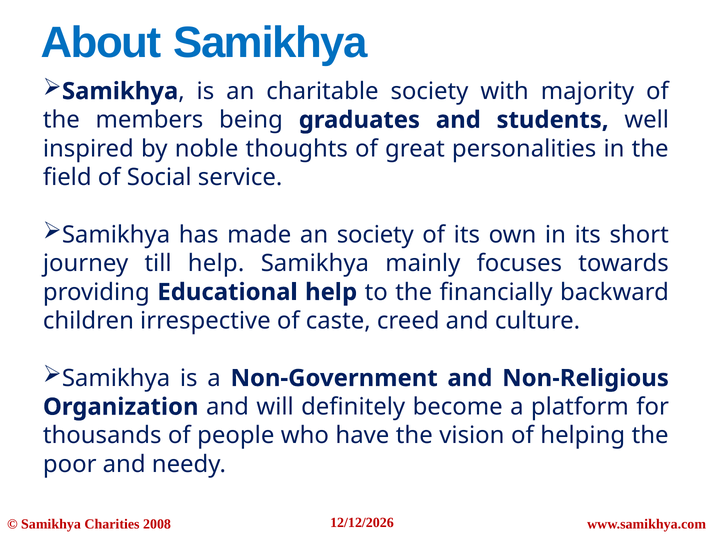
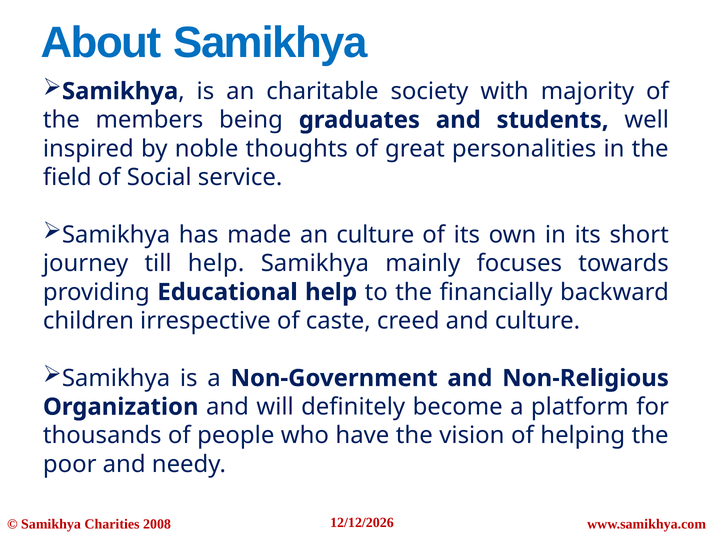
an society: society -> culture
